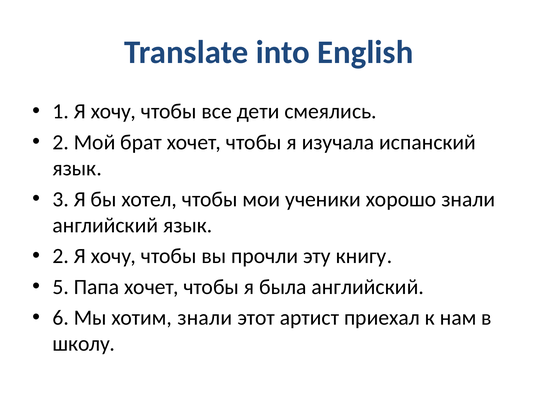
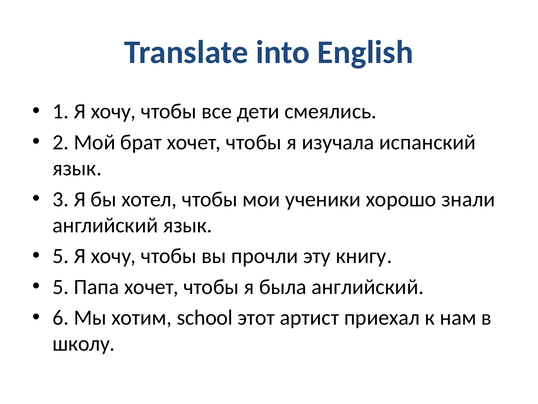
2 at (61, 256): 2 -> 5
хотим знали: знали -> school
